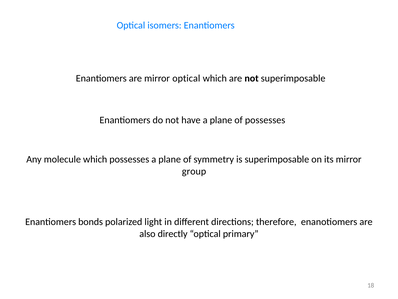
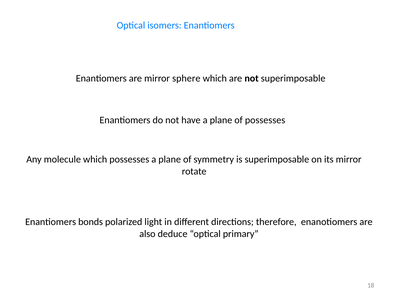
mirror optical: optical -> sphere
group: group -> rotate
directly: directly -> deduce
